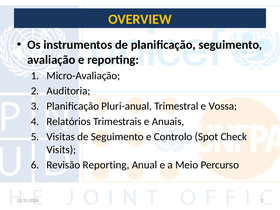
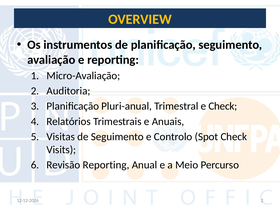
e Vossa: Vossa -> Check
